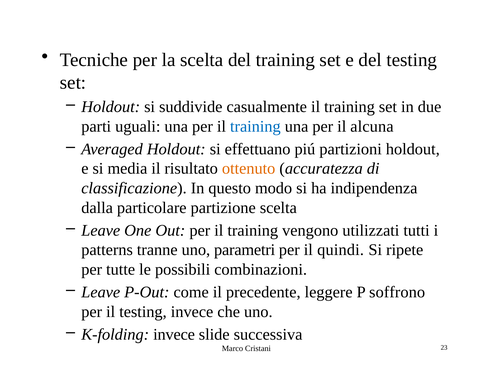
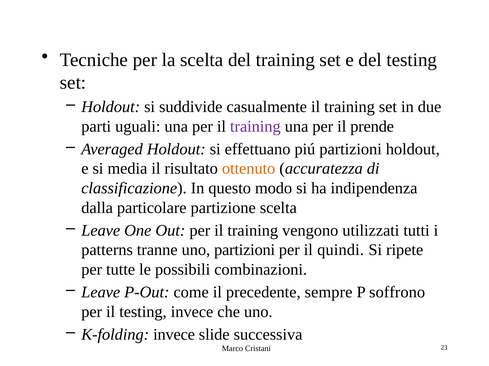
training at (255, 127) colour: blue -> purple
alcuna: alcuna -> prende
uno parametri: parametri -> partizioni
leggere: leggere -> sempre
